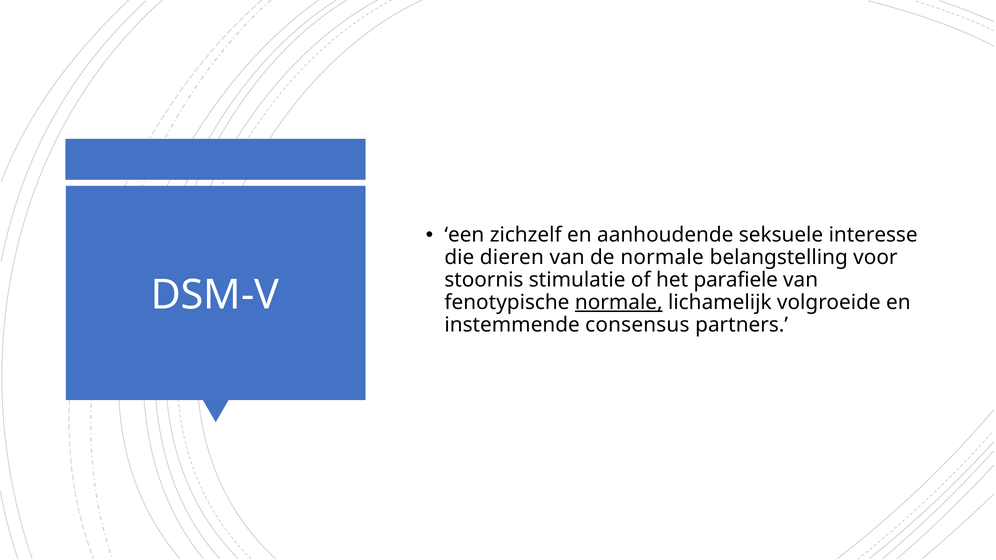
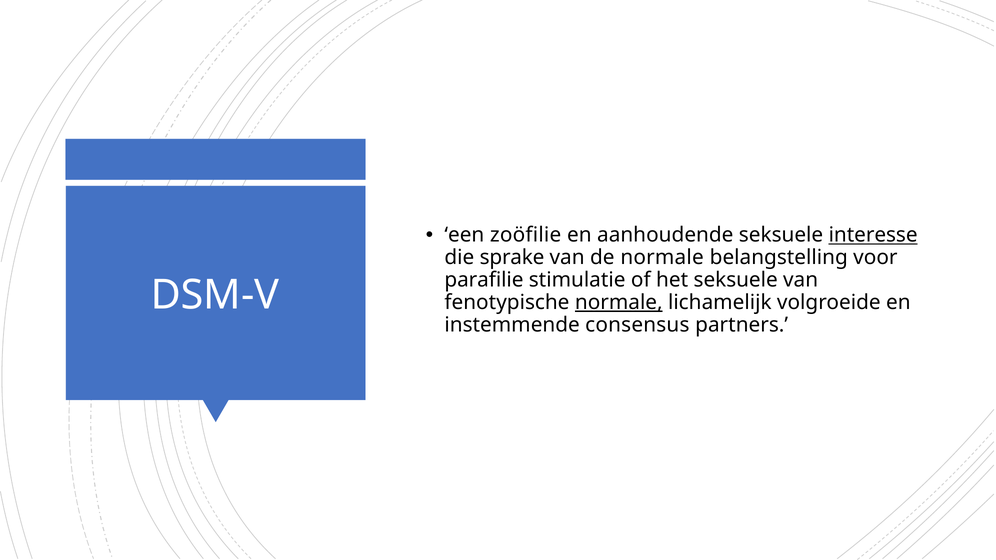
zichzelf: zichzelf -> zoöfilie
interesse underline: none -> present
dieren: dieren -> sprake
stoornis: stoornis -> parafilie
het parafiele: parafiele -> seksuele
